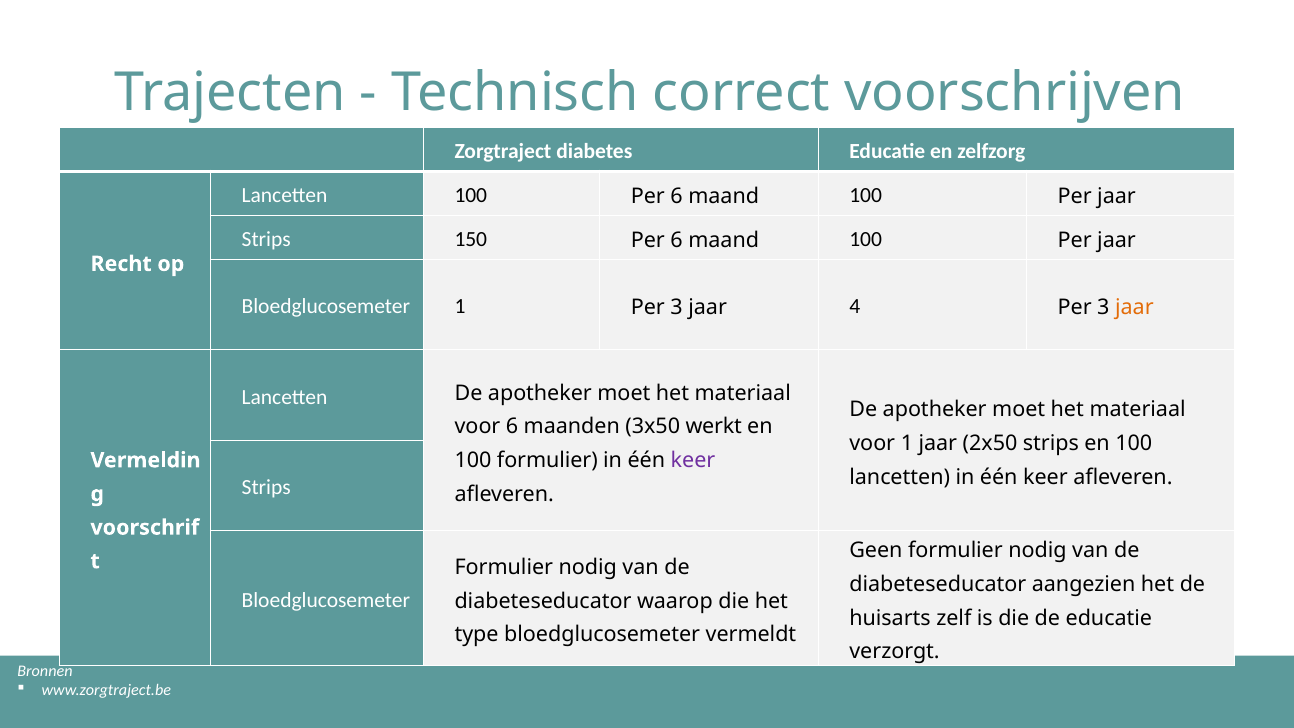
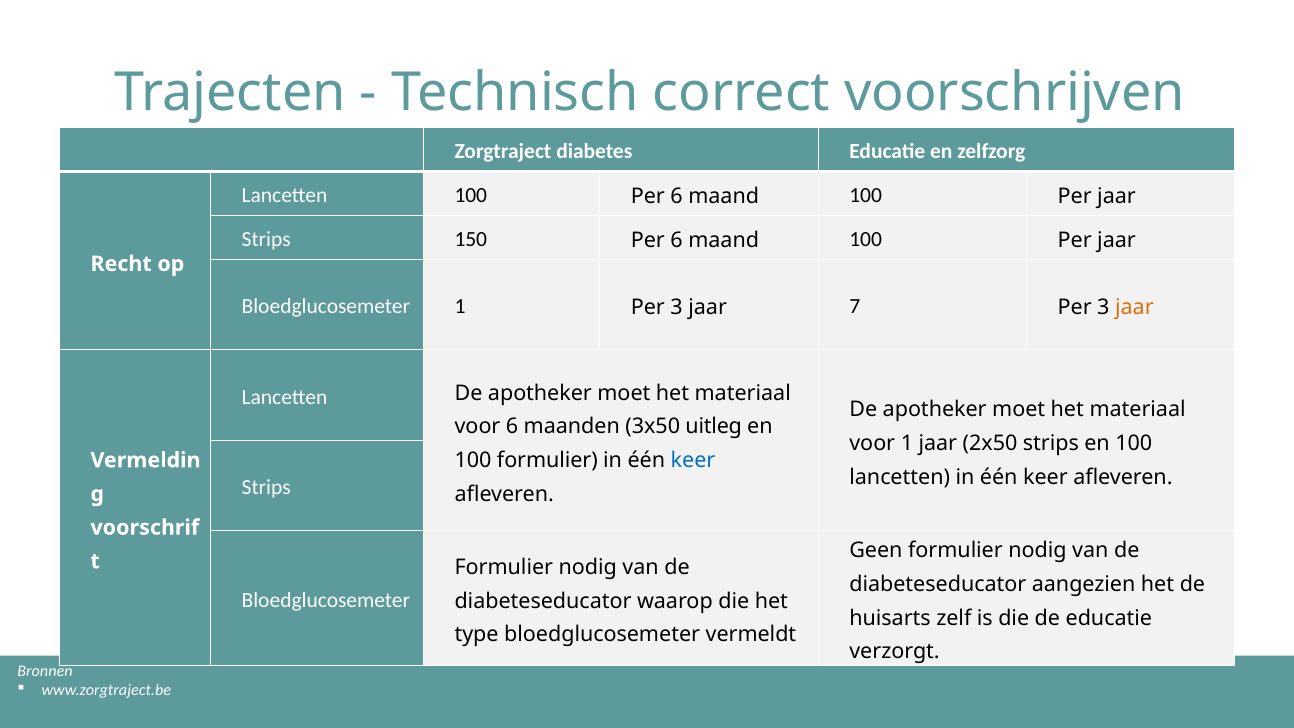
4: 4 -> 7
werkt: werkt -> uitleg
keer at (693, 460) colour: purple -> blue
